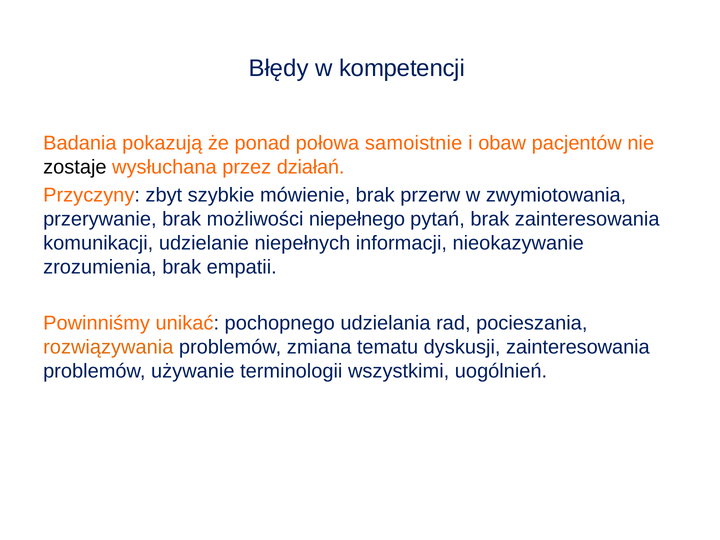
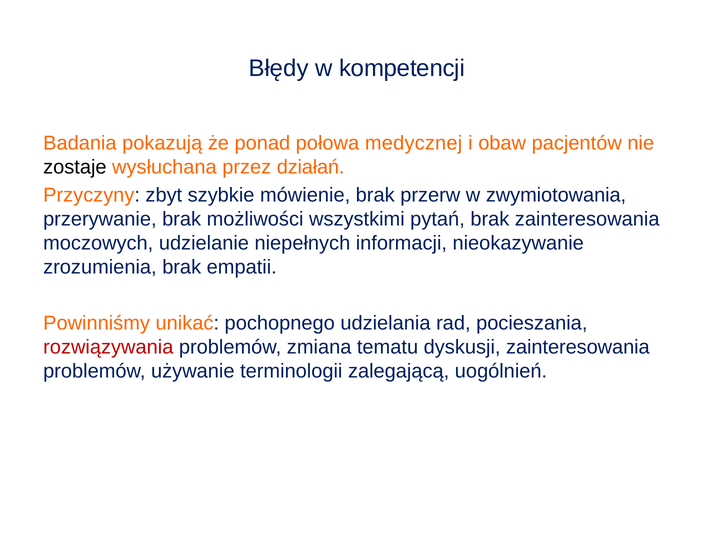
samoistnie: samoistnie -> medycznej
niepełnego: niepełnego -> wszystkimi
komunikacji: komunikacji -> moczowych
rozwiązywania colour: orange -> red
wszystkimi: wszystkimi -> zalegającą
